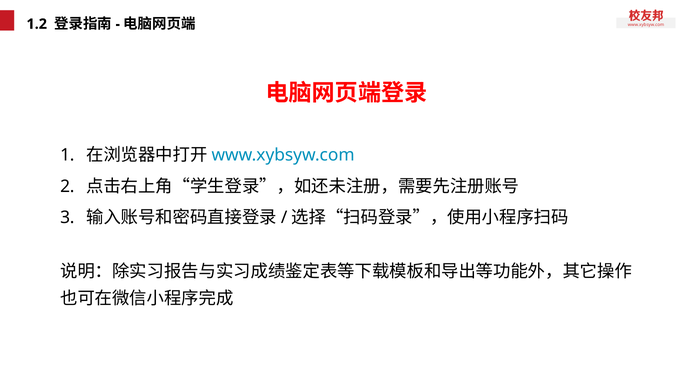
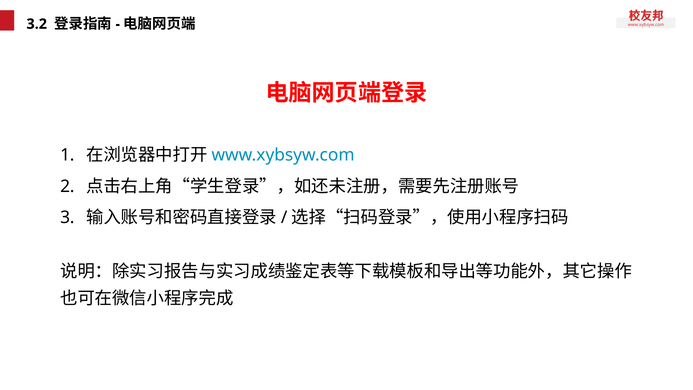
1.2: 1.2 -> 3.2
